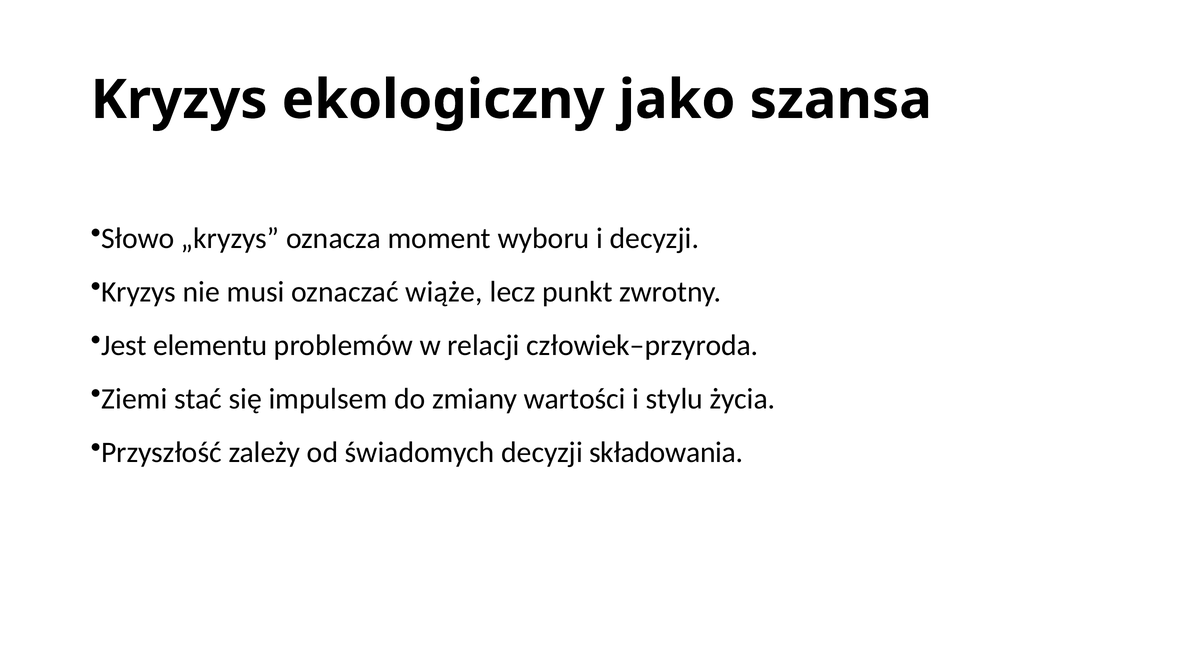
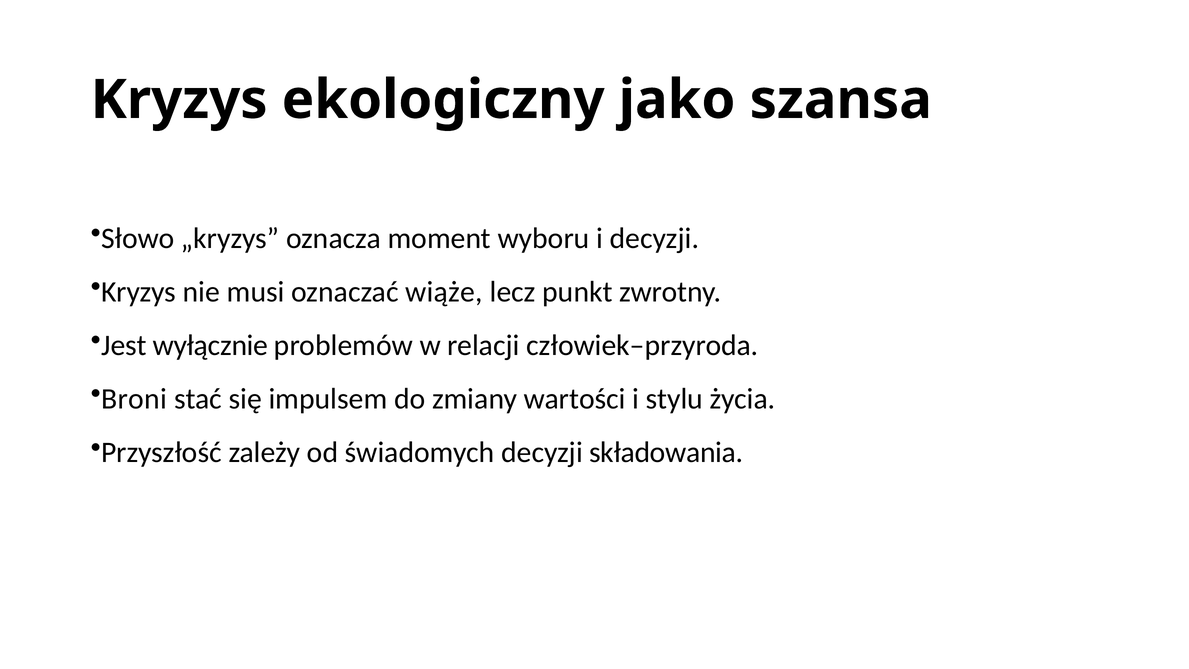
elementu: elementu -> wyłącznie
Ziemi: Ziemi -> Broni
